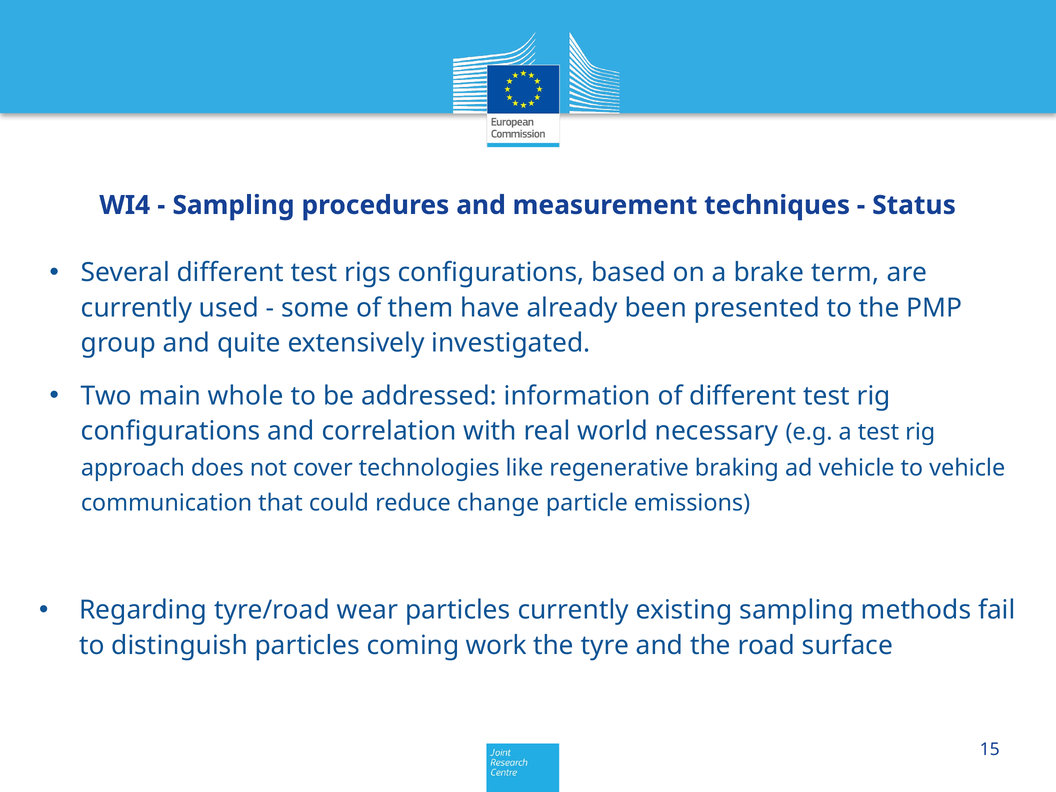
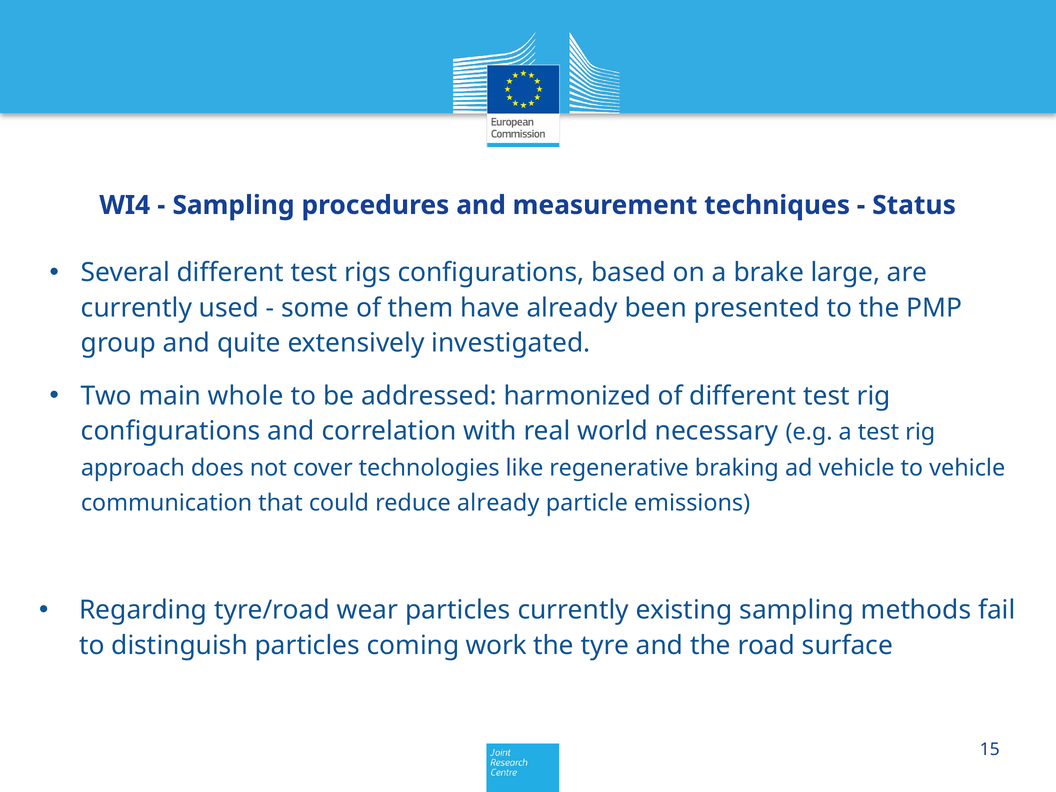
term: term -> large
information: information -> harmonized
reduce change: change -> already
